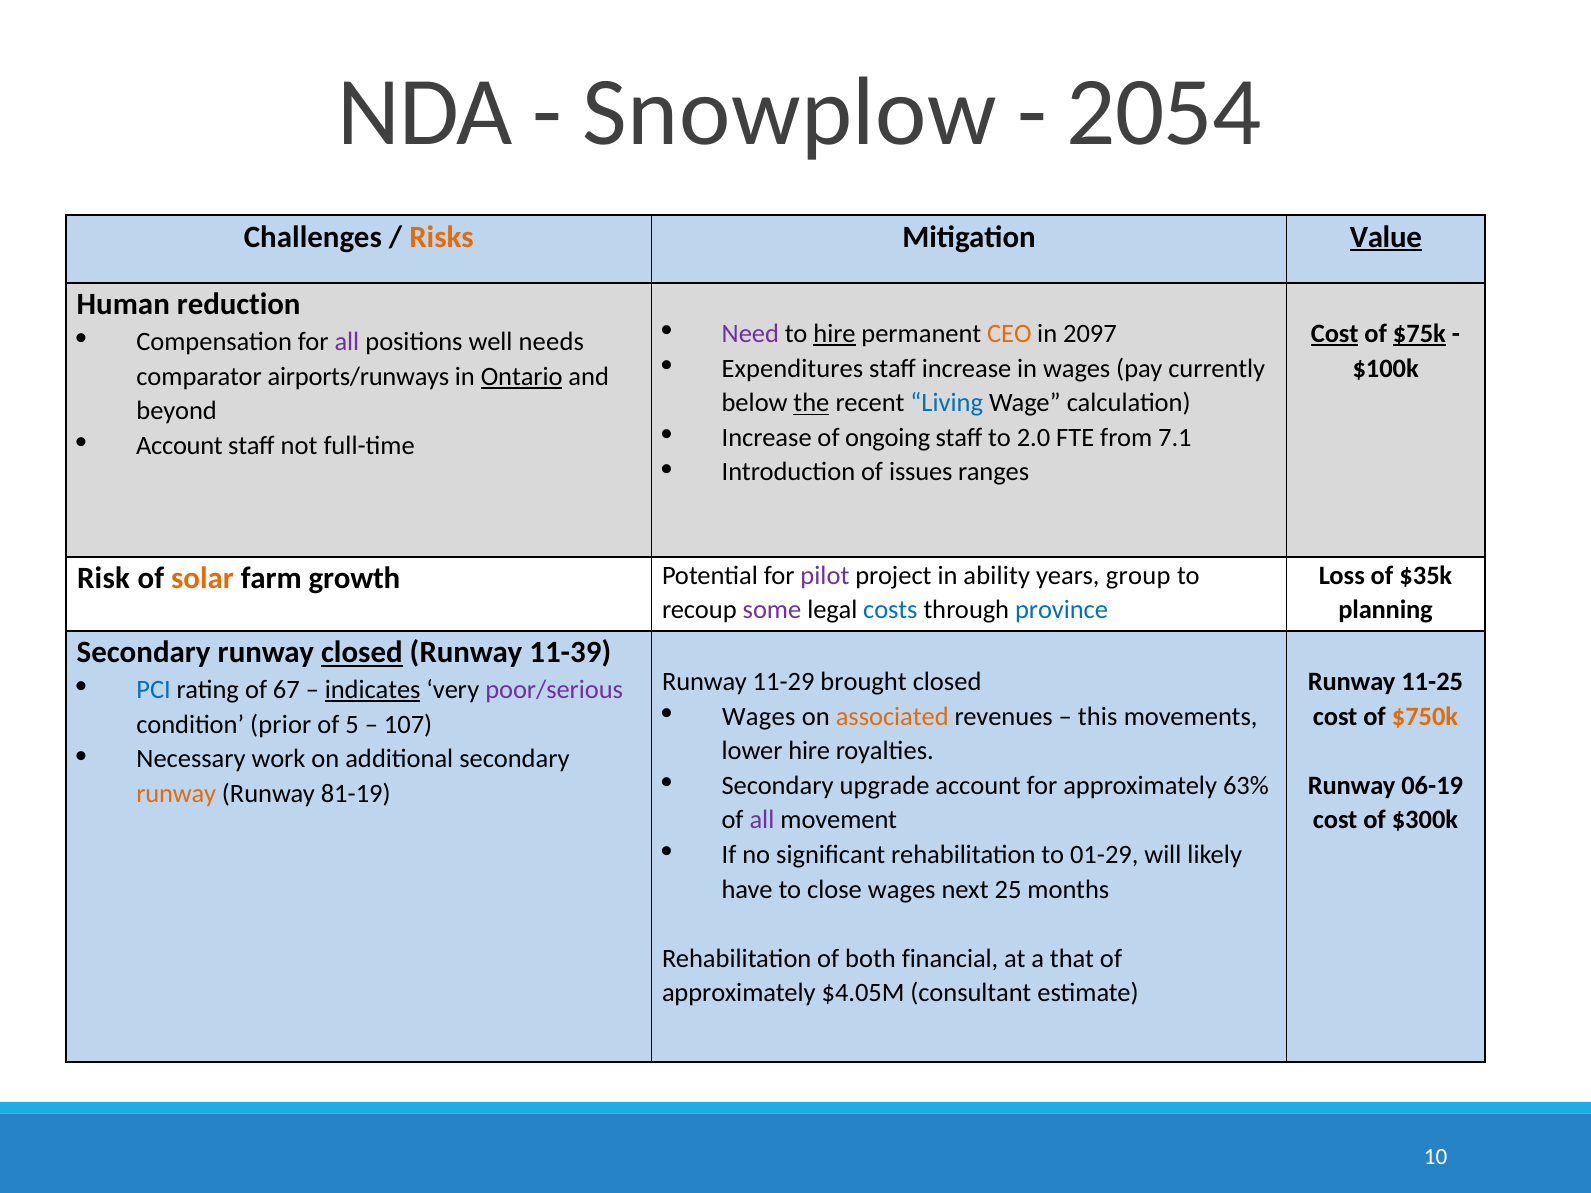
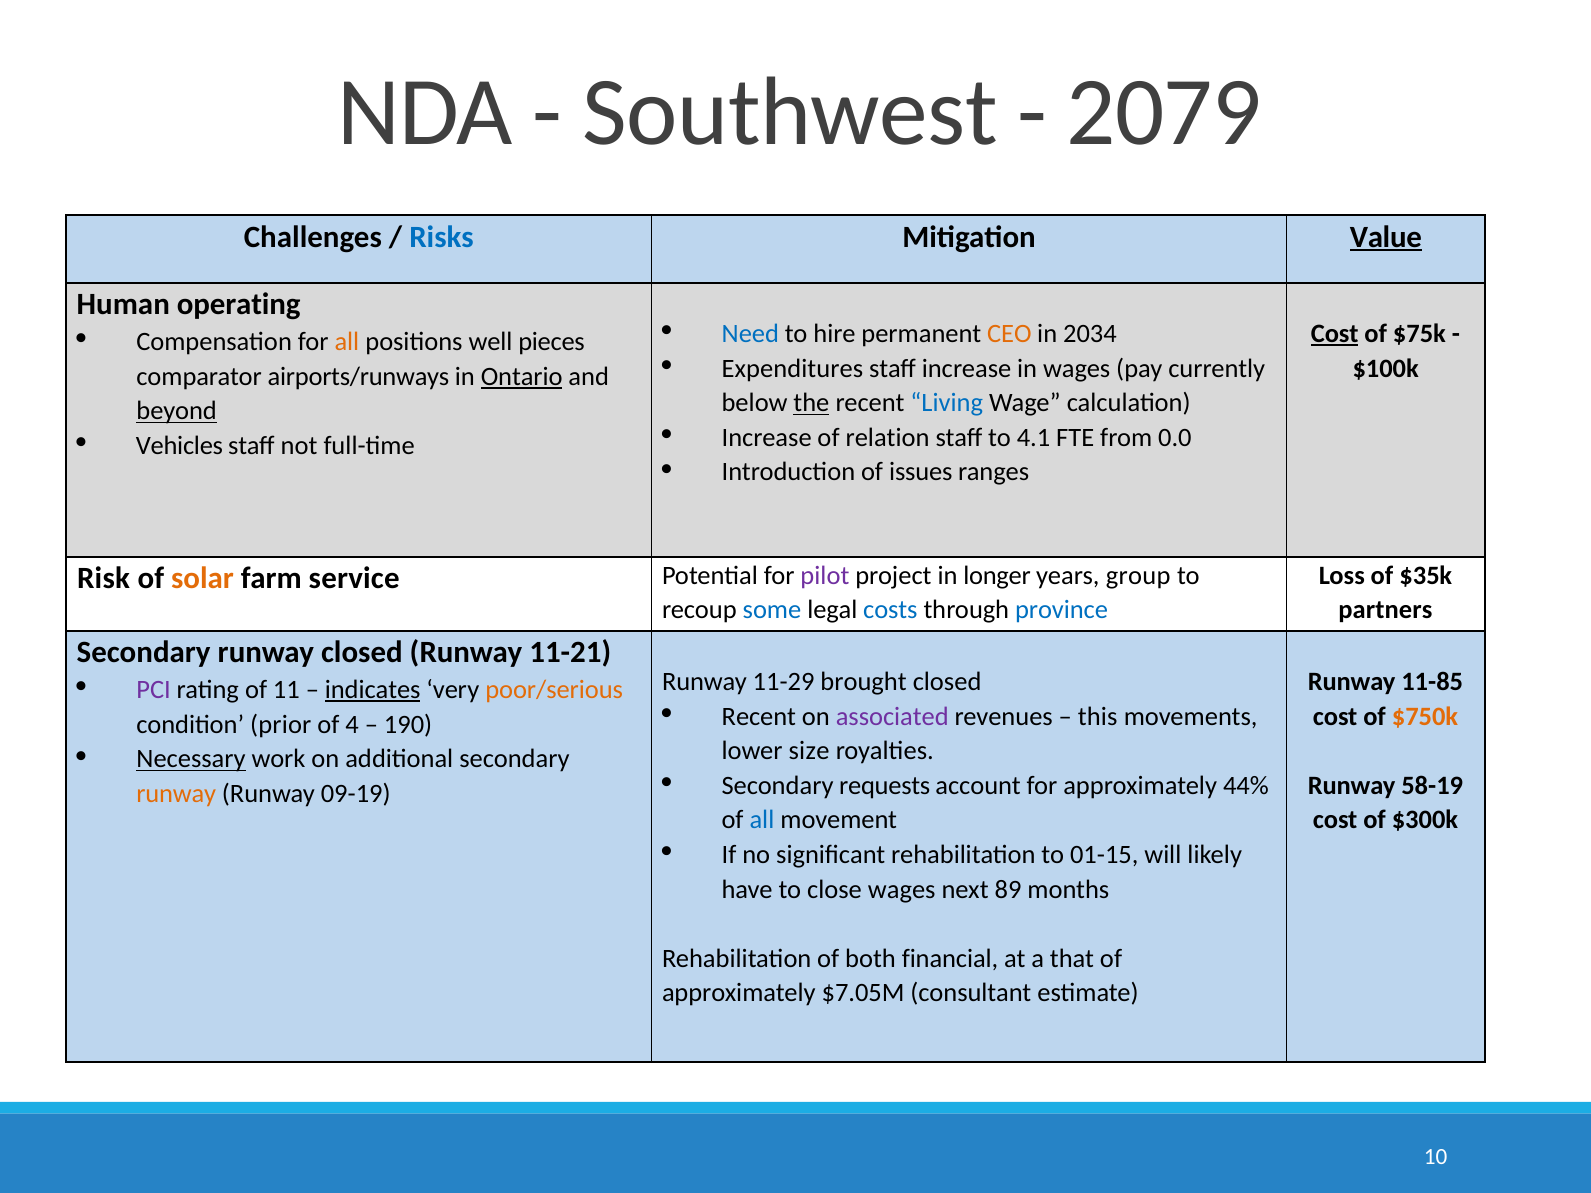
Snowplow: Snowplow -> Southwest
2054: 2054 -> 2079
Risks colour: orange -> blue
reduction: reduction -> operating
Need colour: purple -> blue
hire at (835, 334) underline: present -> none
2097: 2097 -> 2034
$75k underline: present -> none
all at (347, 342) colour: purple -> orange
needs: needs -> pieces
beyond underline: none -> present
ongoing: ongoing -> relation
2.0: 2.0 -> 4.1
7.1: 7.1 -> 0.0
Account at (179, 446): Account -> Vehicles
growth: growth -> service
ability: ability -> longer
some colour: purple -> blue
planning: planning -> partners
closed at (362, 653) underline: present -> none
11-39: 11-39 -> 11-21
11-25: 11-25 -> 11-85
PCI colour: blue -> purple
67: 67 -> 11
poor/serious colour: purple -> orange
Wages at (759, 717): Wages -> Recent
associated colour: orange -> purple
5: 5 -> 4
107: 107 -> 190
lower hire: hire -> size
Necessary underline: none -> present
upgrade: upgrade -> requests
63%: 63% -> 44%
06-19: 06-19 -> 58-19
81-19: 81-19 -> 09-19
all at (762, 820) colour: purple -> blue
01-29: 01-29 -> 01-15
25: 25 -> 89
$4.05M: $4.05M -> $7.05M
